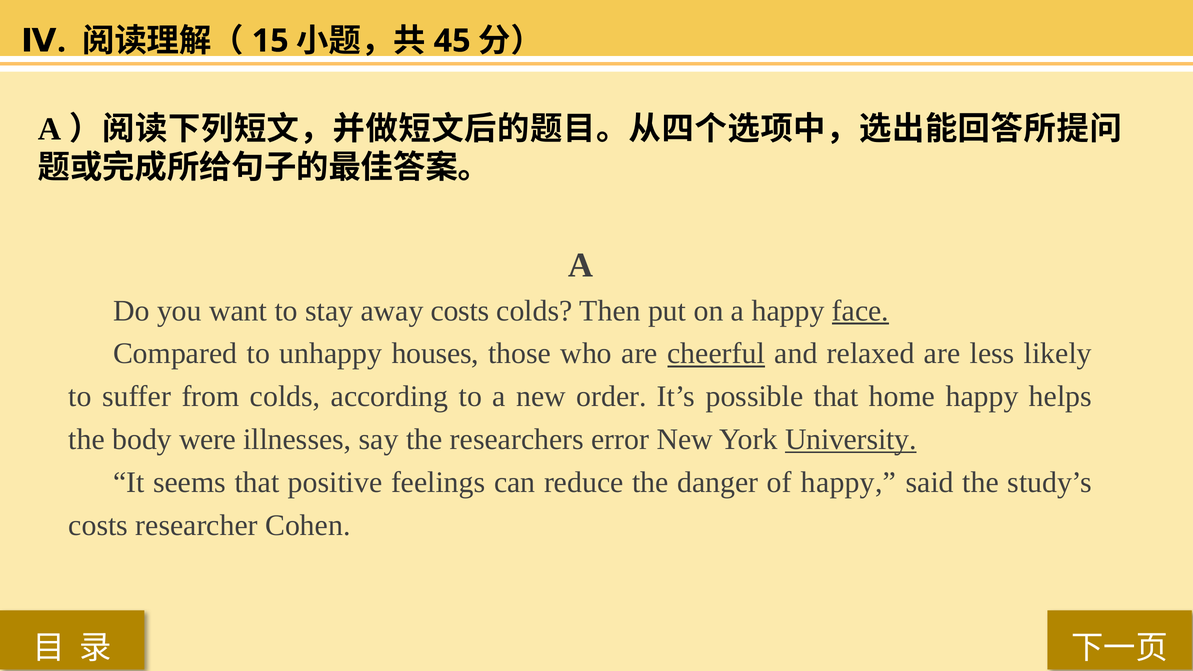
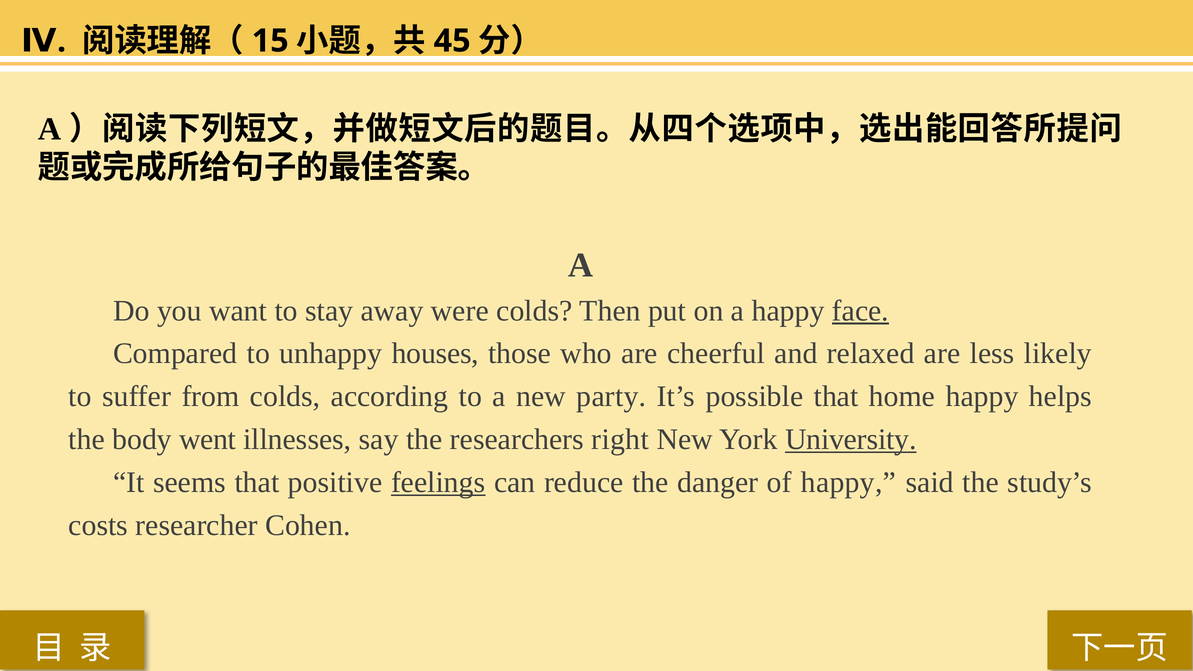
away costs: costs -> were
cheerful underline: present -> none
order: order -> party
were: were -> went
error: error -> right
feelings underline: none -> present
